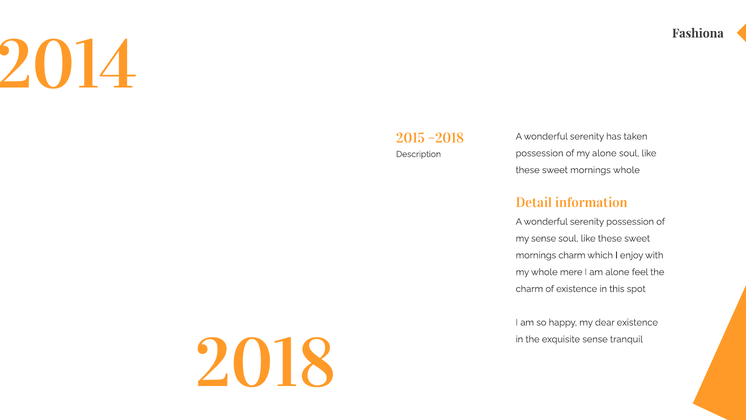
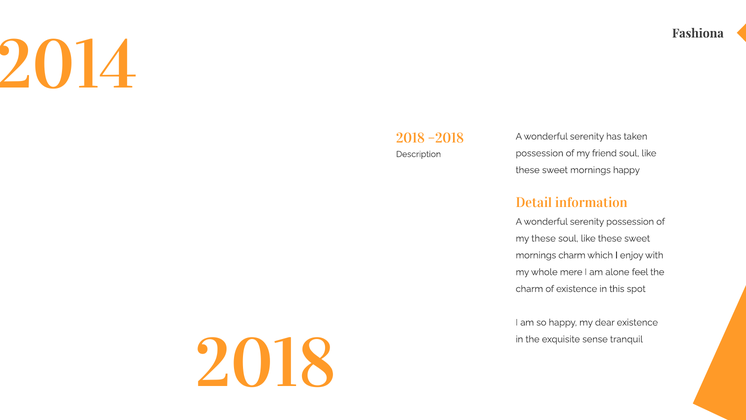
2015 at (410, 138): 2015 -> 2018
my alone: alone -> friend
mornings whole: whole -> happy
my sense: sense -> these
